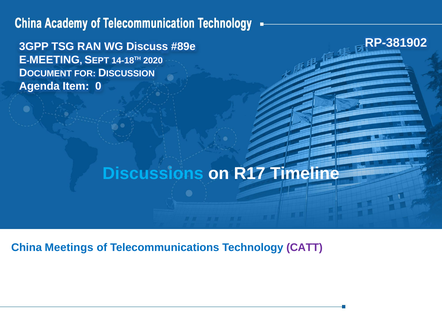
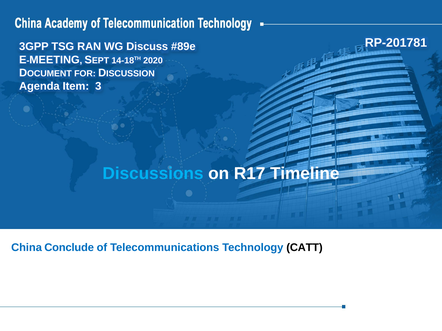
RP-381902: RP-381902 -> RP-201781
0: 0 -> 3
Meetings: Meetings -> Conclude
CATT colour: purple -> black
